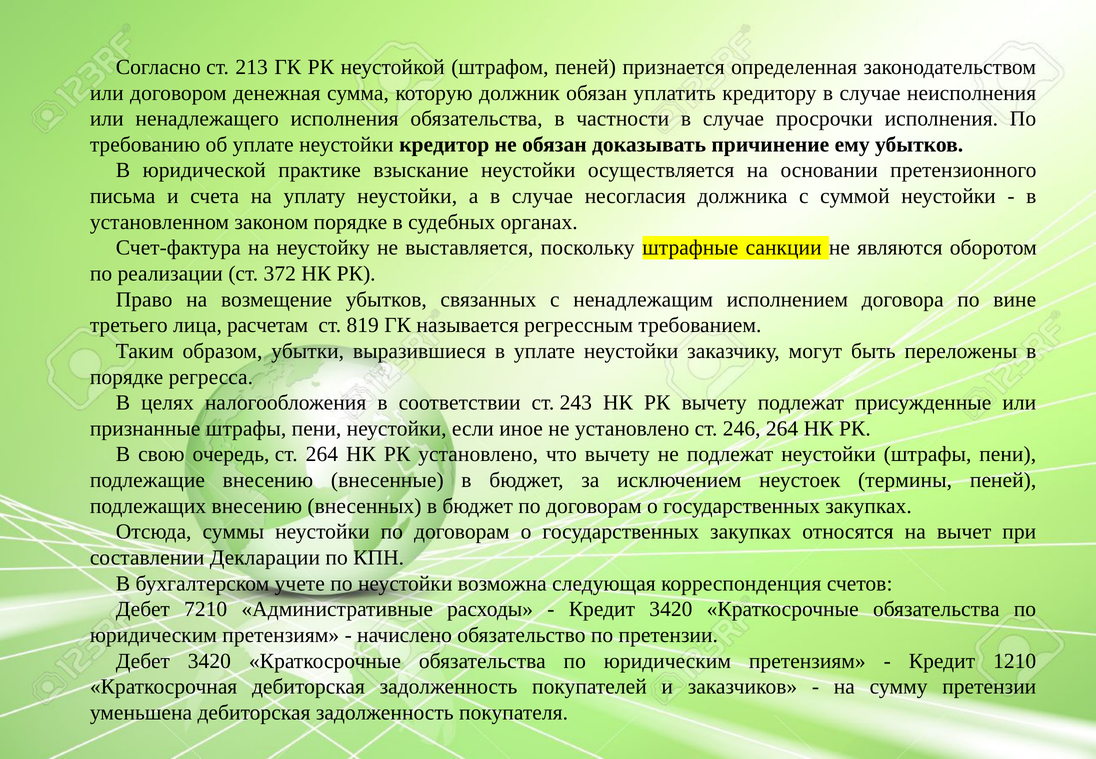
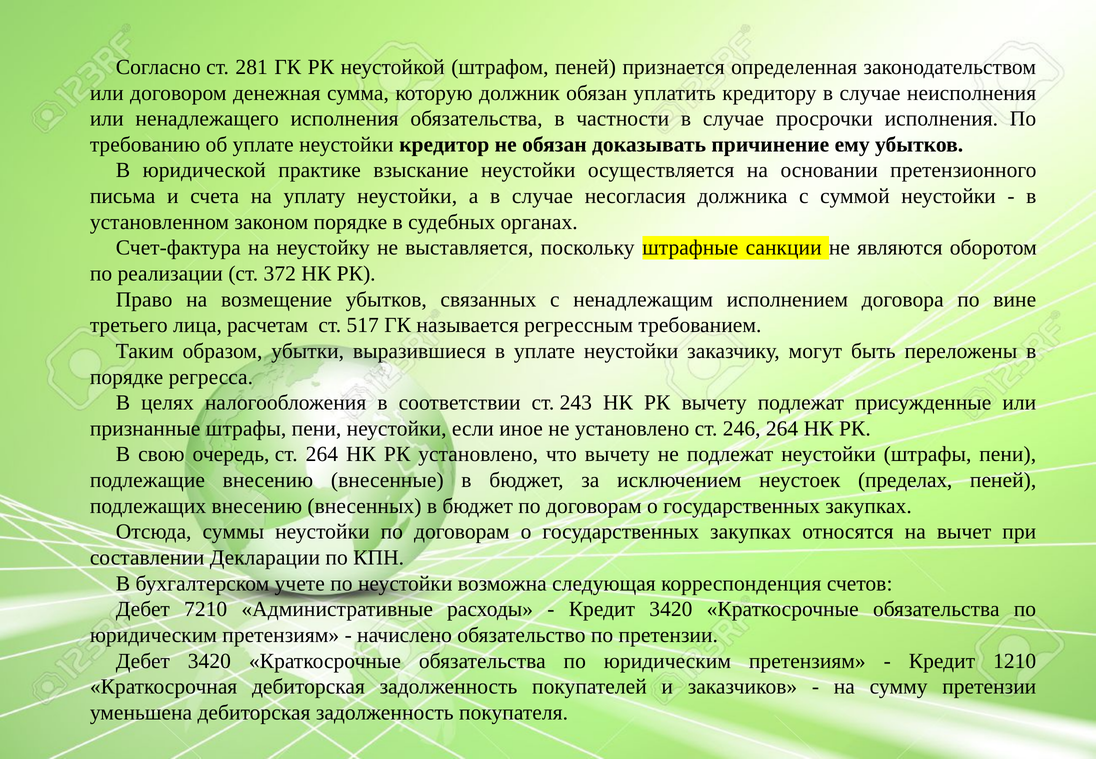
213: 213 -> 281
819: 819 -> 517
термины: термины -> пределах
